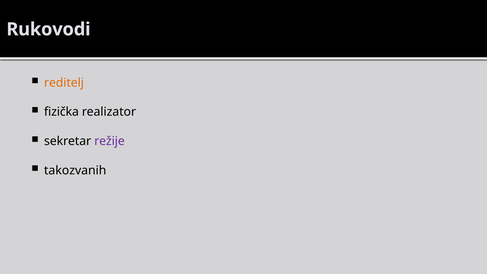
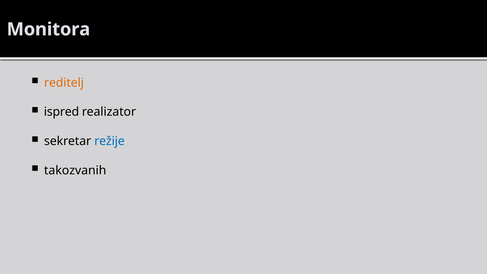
Rukovodi: Rukovodi -> Monitora
fizička: fizička -> ispred
režije colour: purple -> blue
